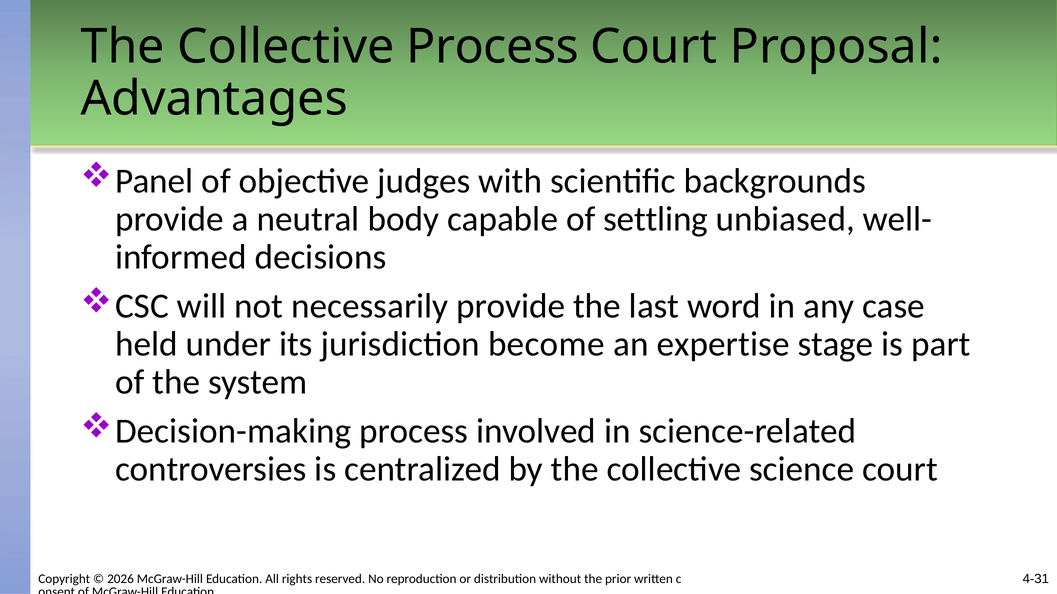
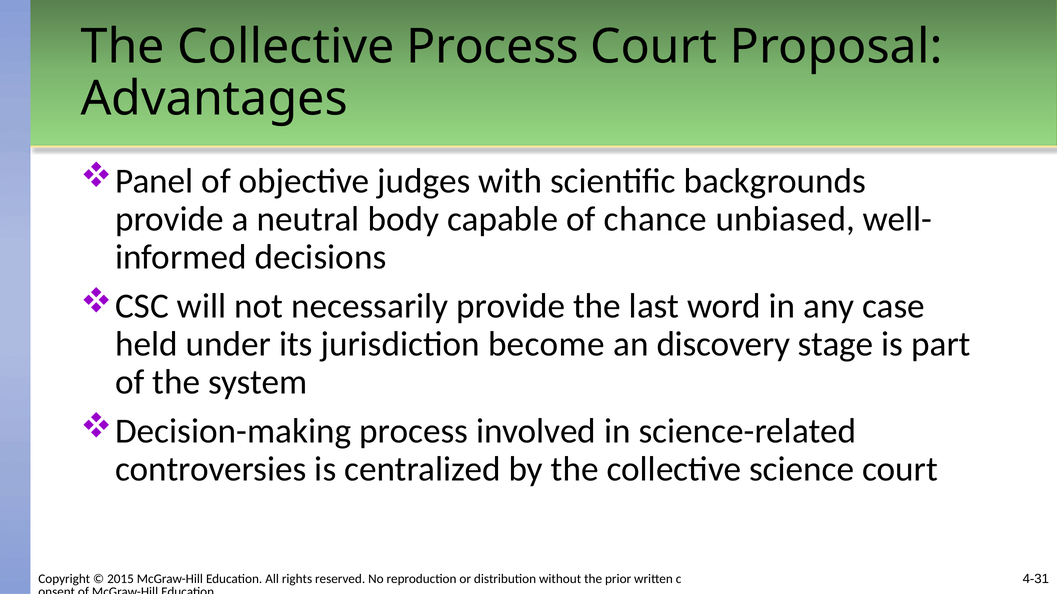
settling: settling -> chance
expertise: expertise -> discovery
2026: 2026 -> 2015
